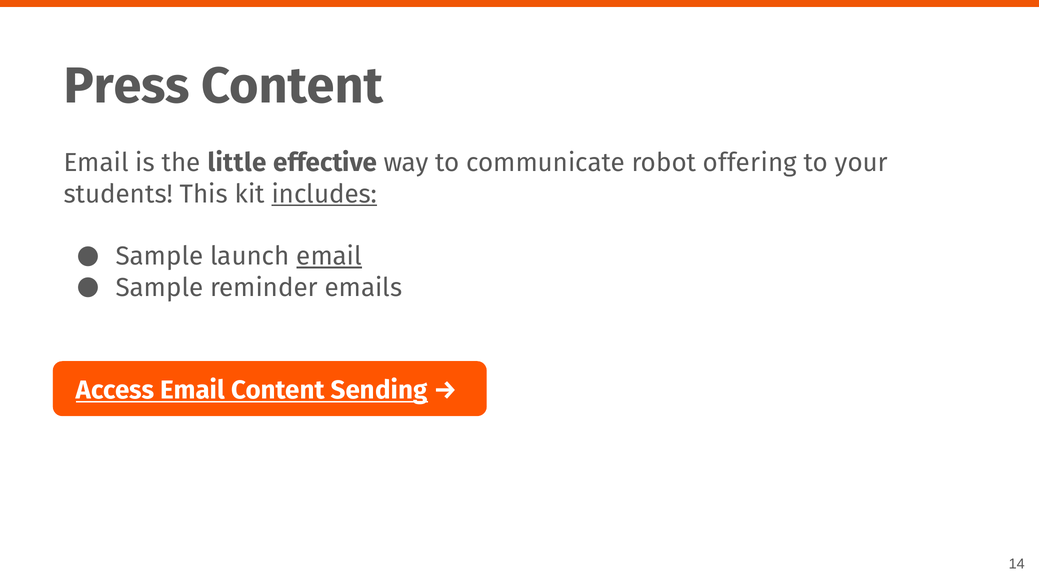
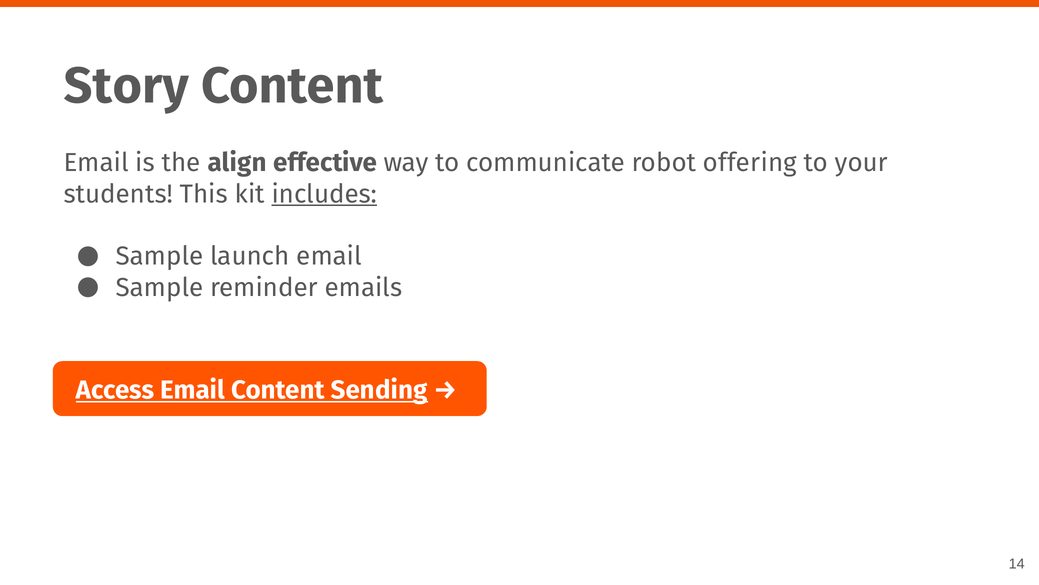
Press: Press -> Story
little: little -> align
email at (329, 256) underline: present -> none
